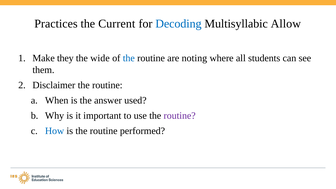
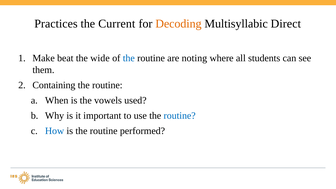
Decoding colour: blue -> orange
Allow: Allow -> Direct
they: they -> beat
Disclaimer: Disclaimer -> Containing
answer: answer -> vowels
routine at (180, 116) colour: purple -> blue
